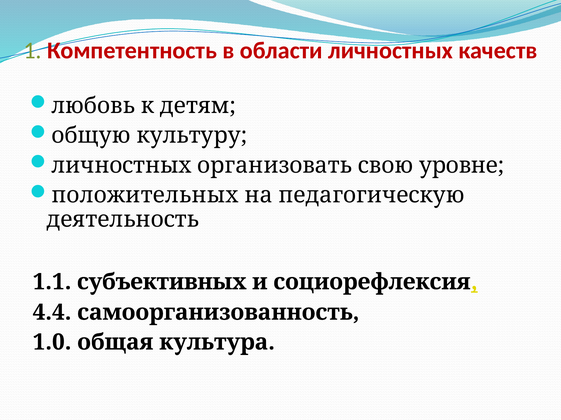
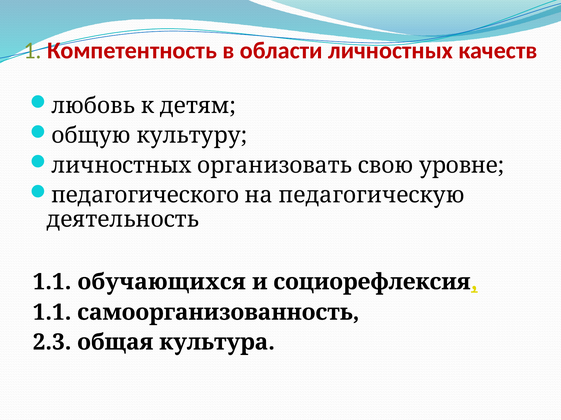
положительных: положительных -> педагогического
субъективных: субъективных -> обучающихся
4.4 at (52, 313): 4.4 -> 1.1
1.0: 1.0 -> 2.3
